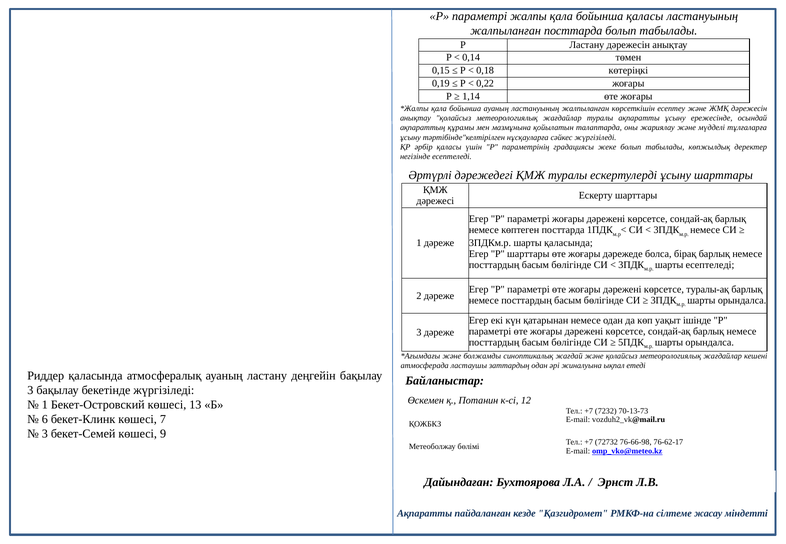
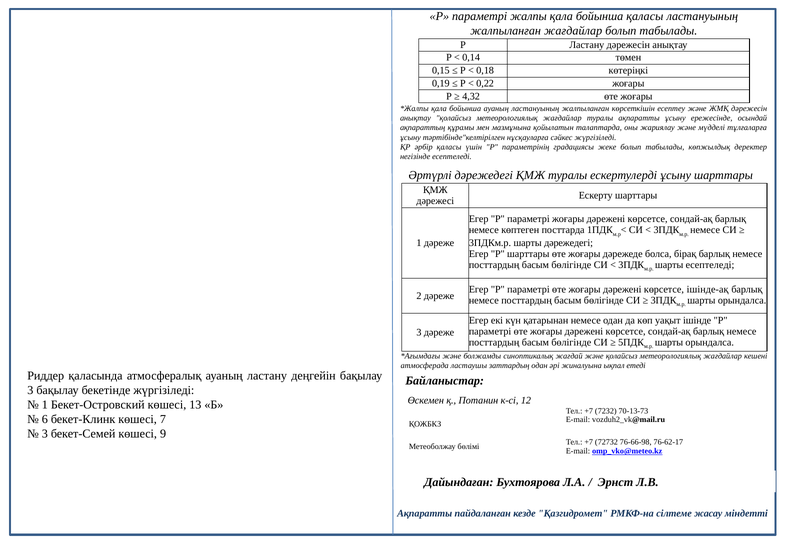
жалпыланған посттарда: посттарда -> жағдайлар
1,14: 1,14 -> 4,32
шарты қаласында: қаласында -> дәрежедегі
туралы-ақ: туралы-ақ -> ішінде-ақ
